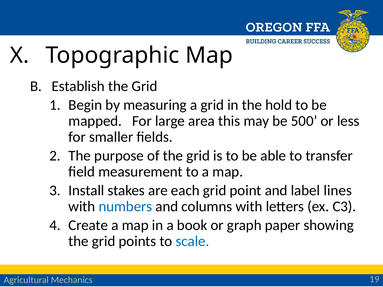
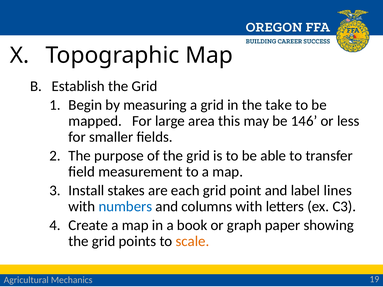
hold: hold -> take
500: 500 -> 146
scale colour: blue -> orange
